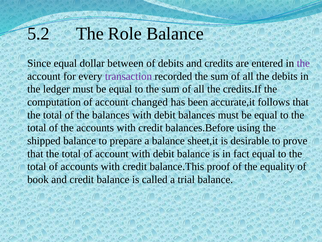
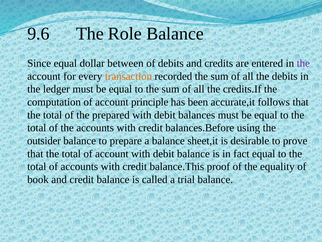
5.2: 5.2 -> 9.6
transaction colour: purple -> orange
changed: changed -> principle
the balances: balances -> prepared
shipped: shipped -> outsider
